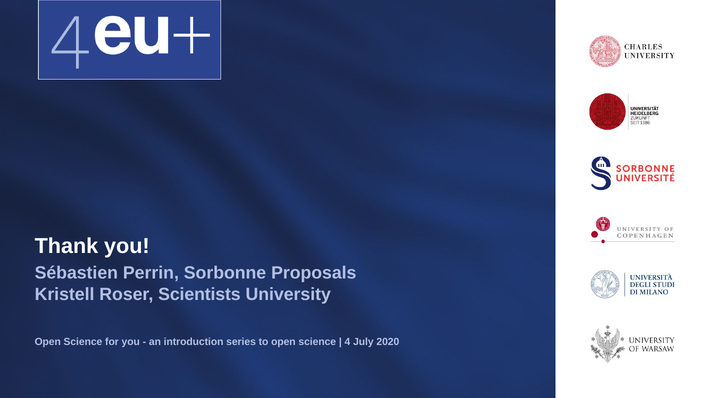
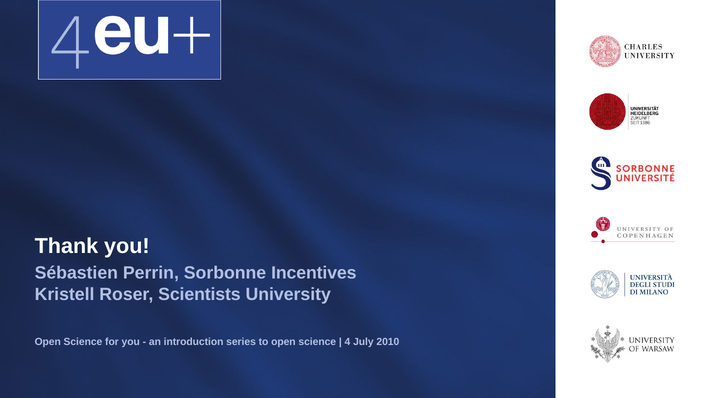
Proposals: Proposals -> Incentives
2020: 2020 -> 2010
